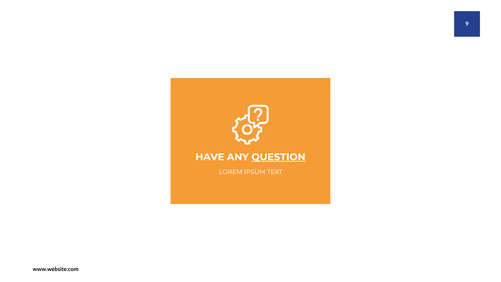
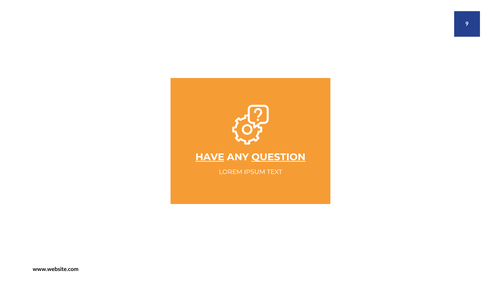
HAVE underline: none -> present
